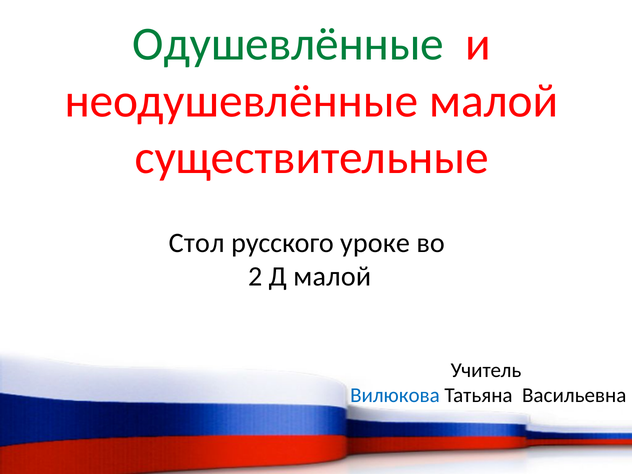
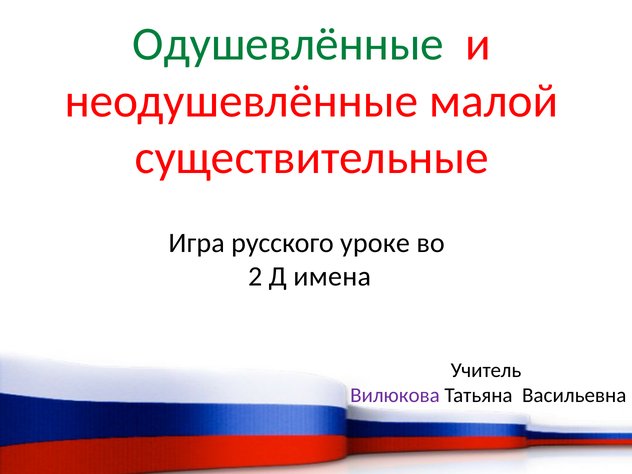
Стол: Стол -> Игра
Д малой: малой -> имена
Вилюкова colour: blue -> purple
